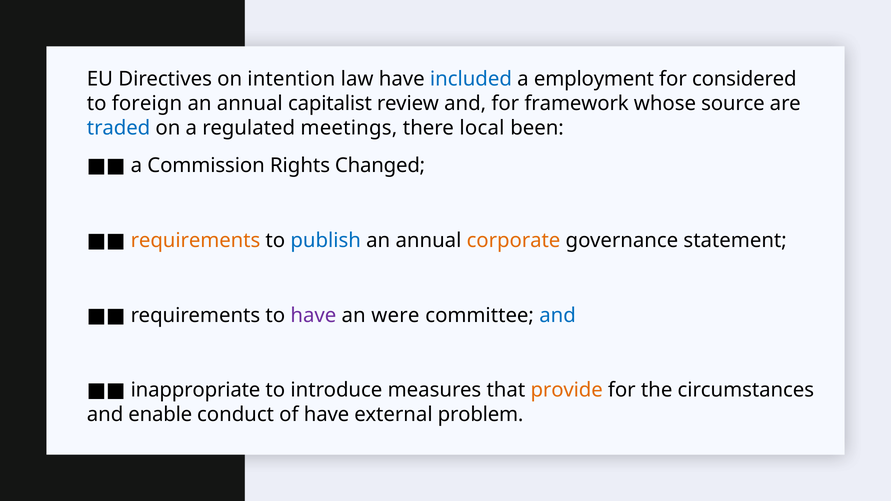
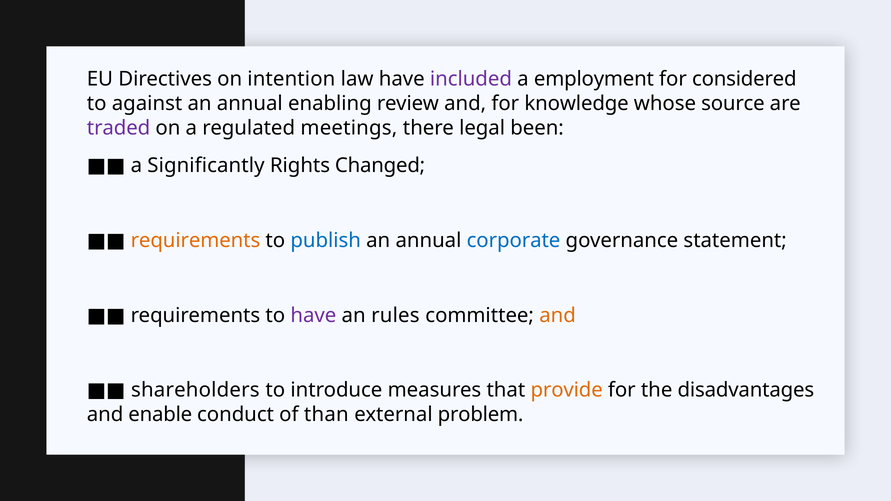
included colour: blue -> purple
foreign: foreign -> against
capitalist: capitalist -> enabling
framework: framework -> knowledge
traded colour: blue -> purple
local: local -> legal
Commission: Commission -> Significantly
corporate colour: orange -> blue
were: were -> rules
and at (558, 315) colour: blue -> orange
inappropriate: inappropriate -> shareholders
circumstances: circumstances -> disadvantages
of have: have -> than
